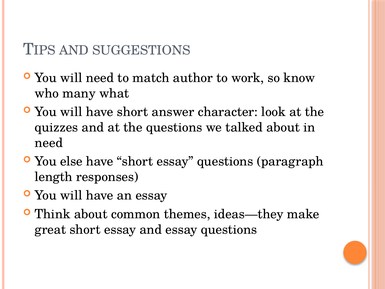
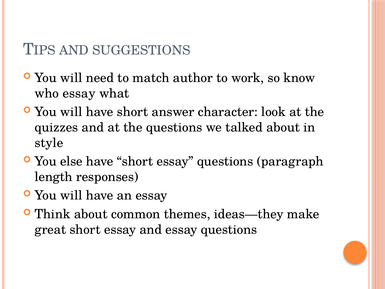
who many: many -> essay
need at (49, 143): need -> style
